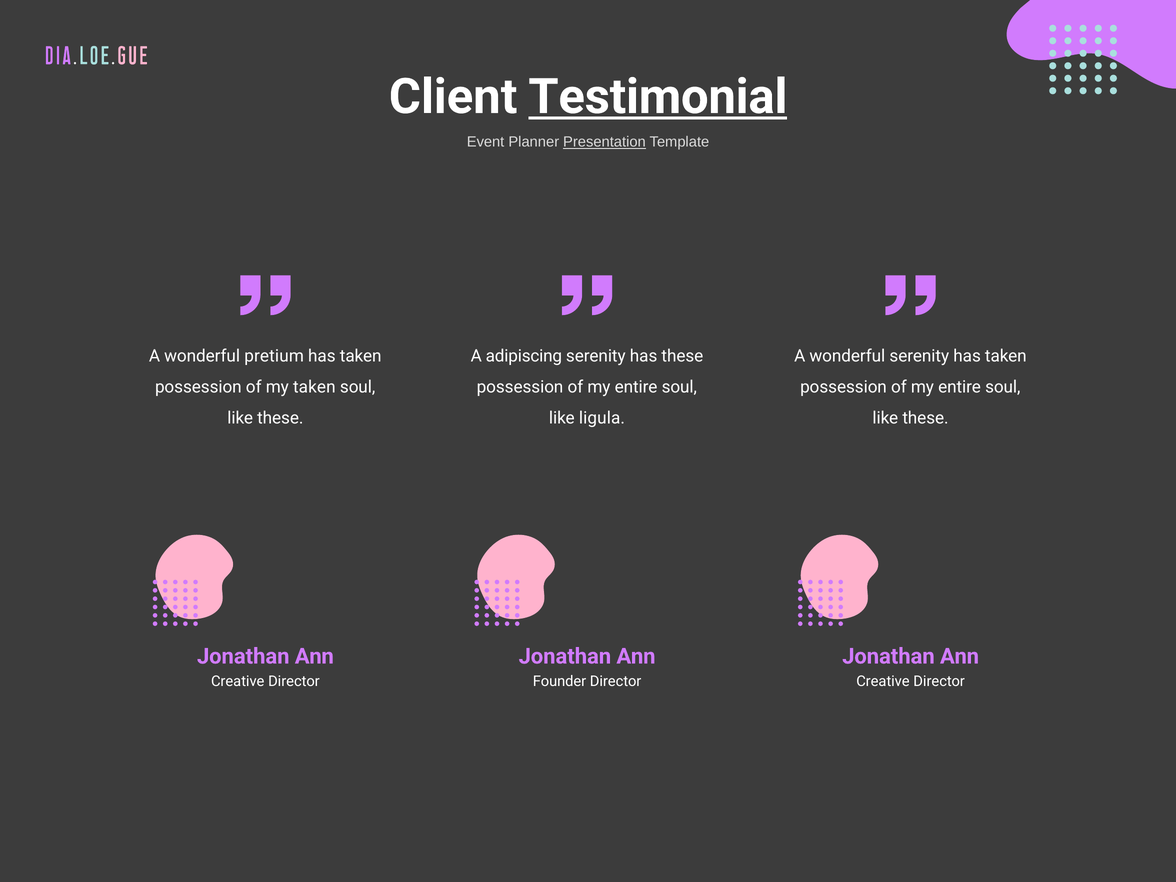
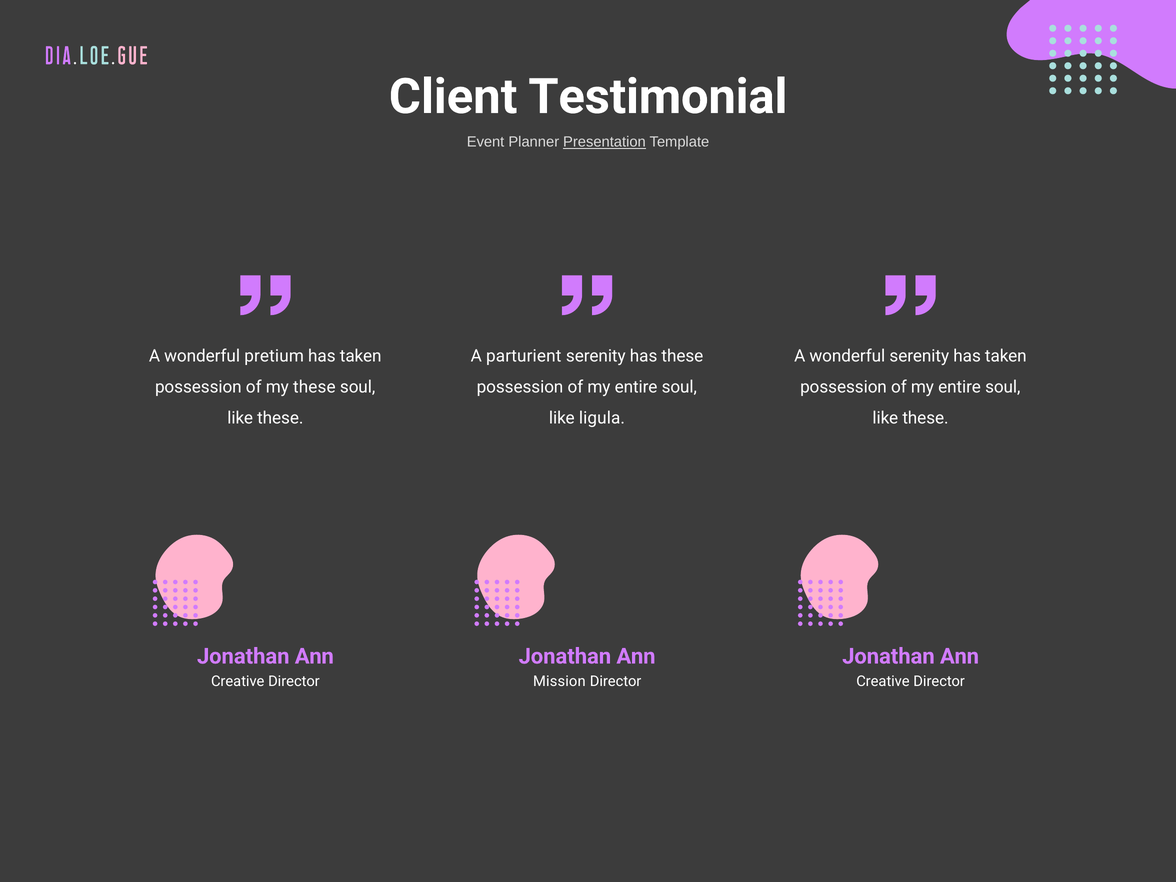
Testimonial underline: present -> none
adipiscing: adipiscing -> parturient
my taken: taken -> these
Founder: Founder -> Mission
